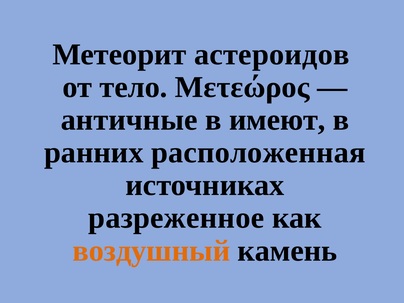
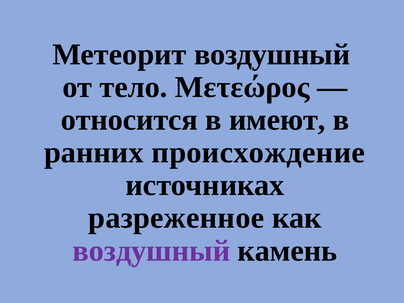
Метеорит астероидов: астероидов -> воздушный
античные: античные -> относится
расположенная: расположенная -> происхождение
воздушный at (151, 251) colour: orange -> purple
